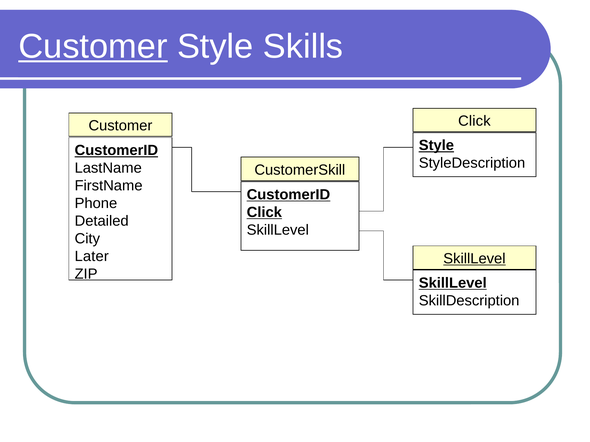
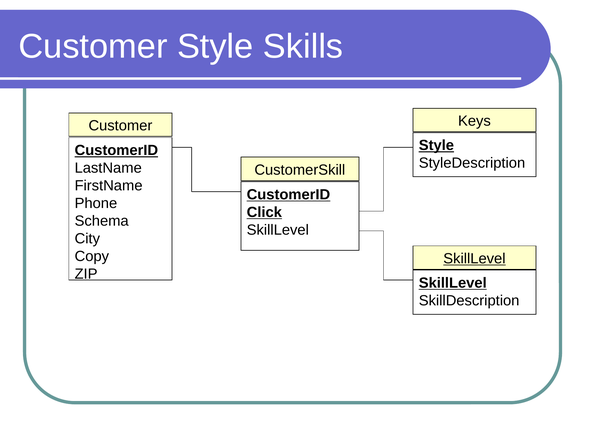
Customer at (93, 47) underline: present -> none
Click at (474, 121): Click -> Keys
Detailed: Detailed -> Schema
Later: Later -> Copy
